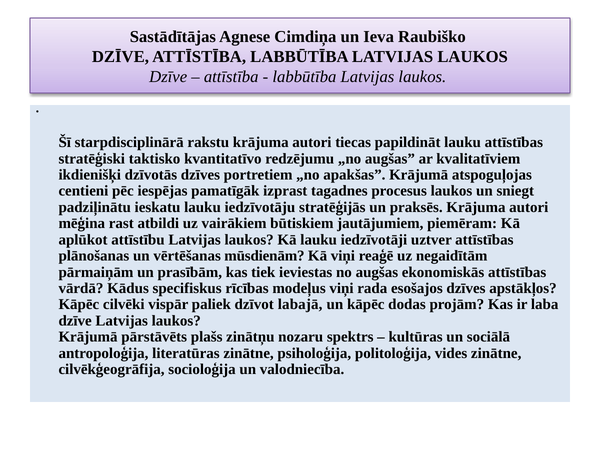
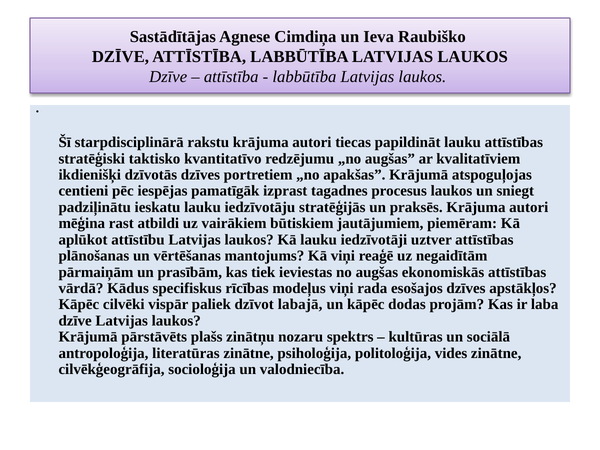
mūsdienām: mūsdienām -> mantojums
